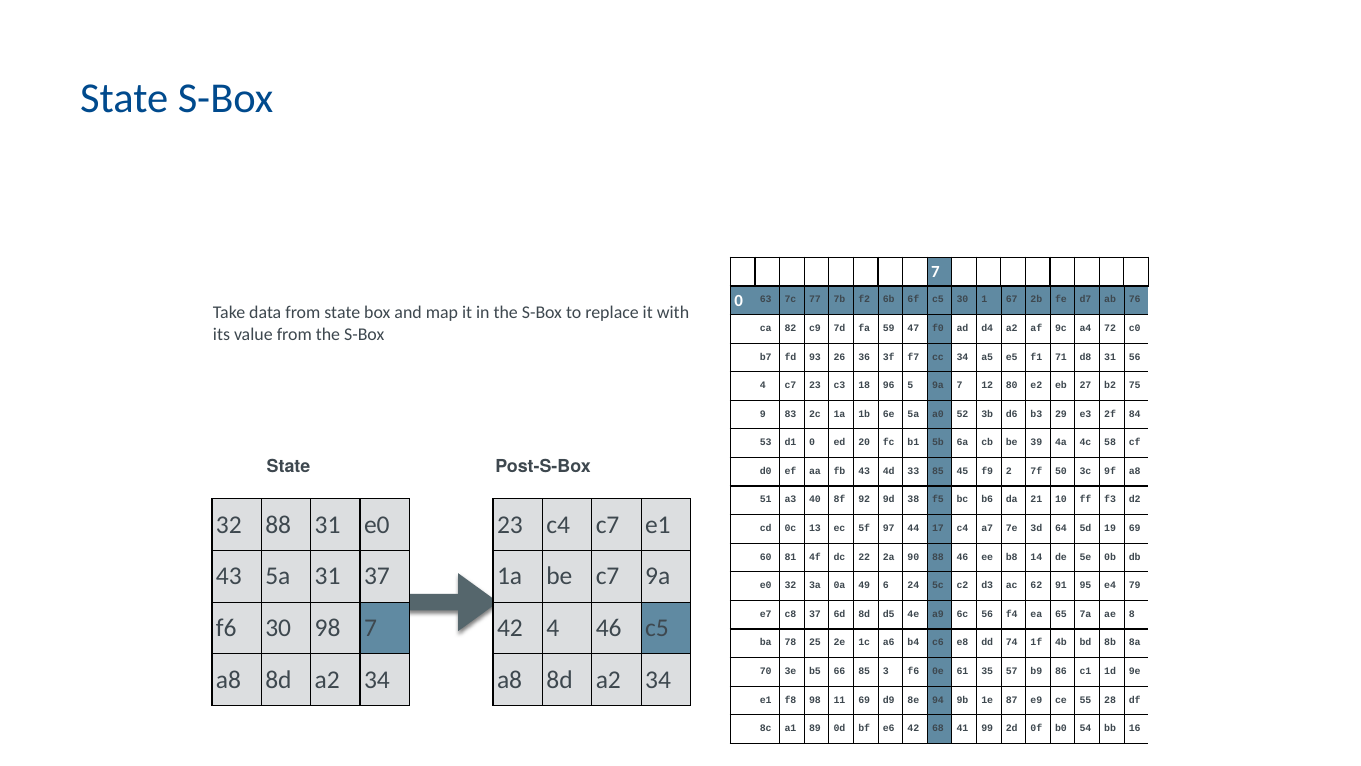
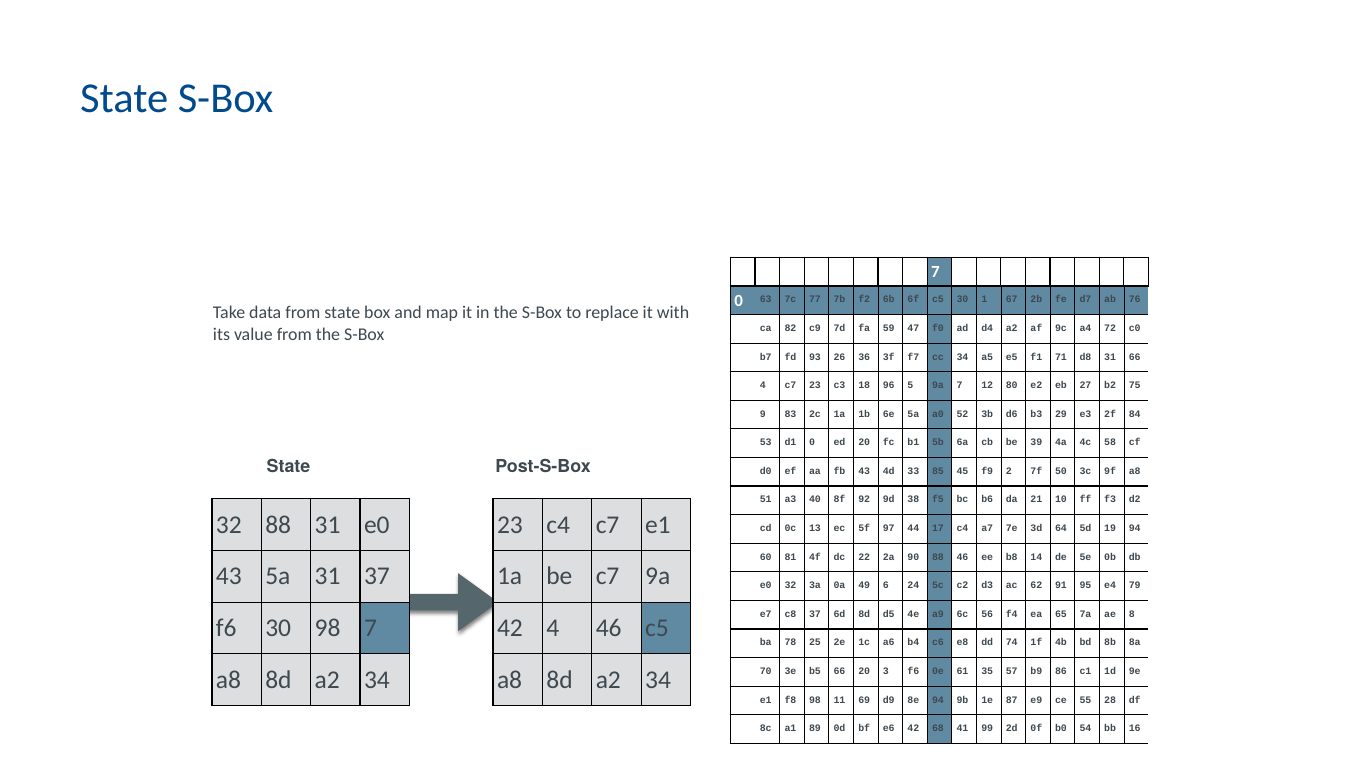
31 56: 56 -> 66
19 69: 69 -> 94
66 85: 85 -> 20
